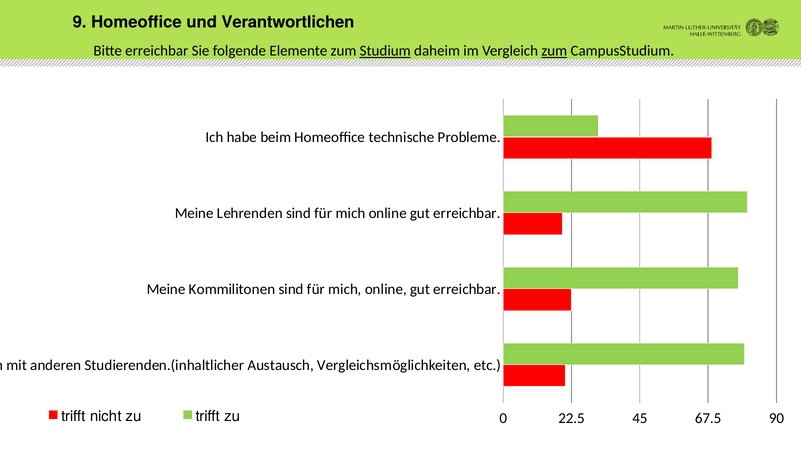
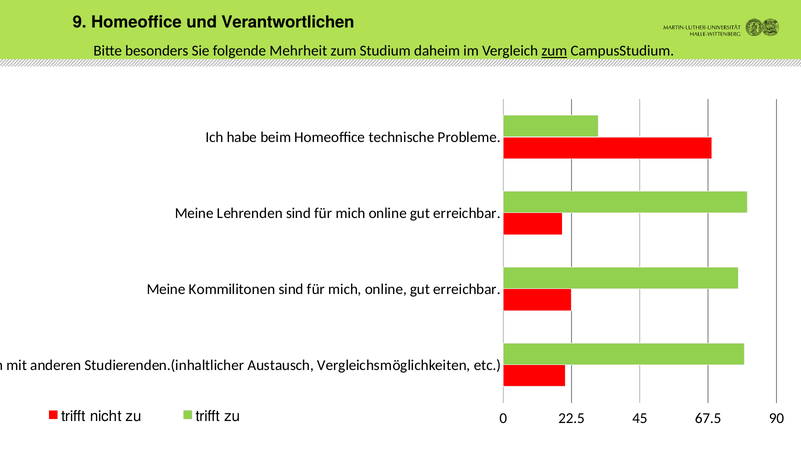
Bitte erreichbar: erreichbar -> besonders
Elemente: Elemente -> Mehrheit
Studium underline: present -> none
